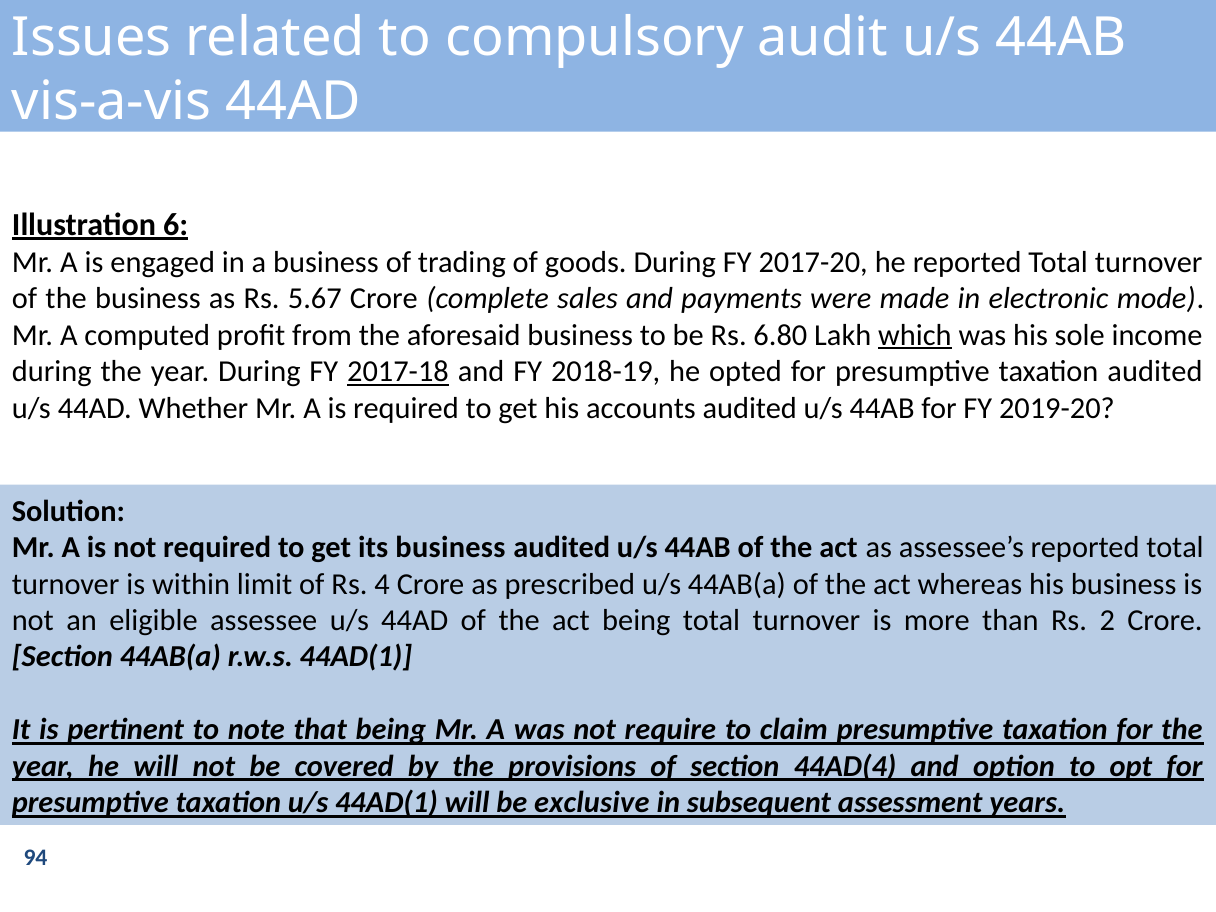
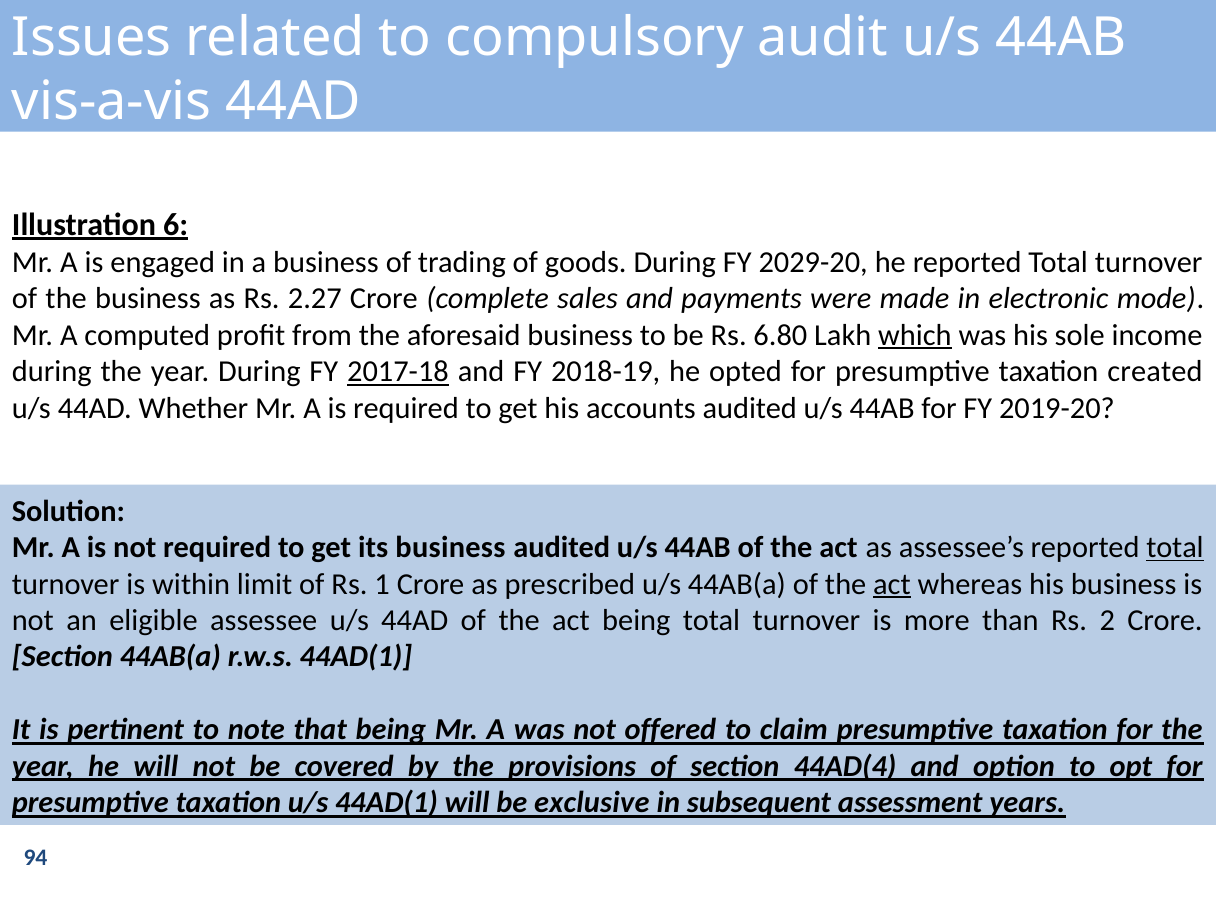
2017-20: 2017-20 -> 2029-20
5.67: 5.67 -> 2.27
taxation audited: audited -> created
total at (1175, 548) underline: none -> present
4: 4 -> 1
act at (892, 584) underline: none -> present
require: require -> offered
